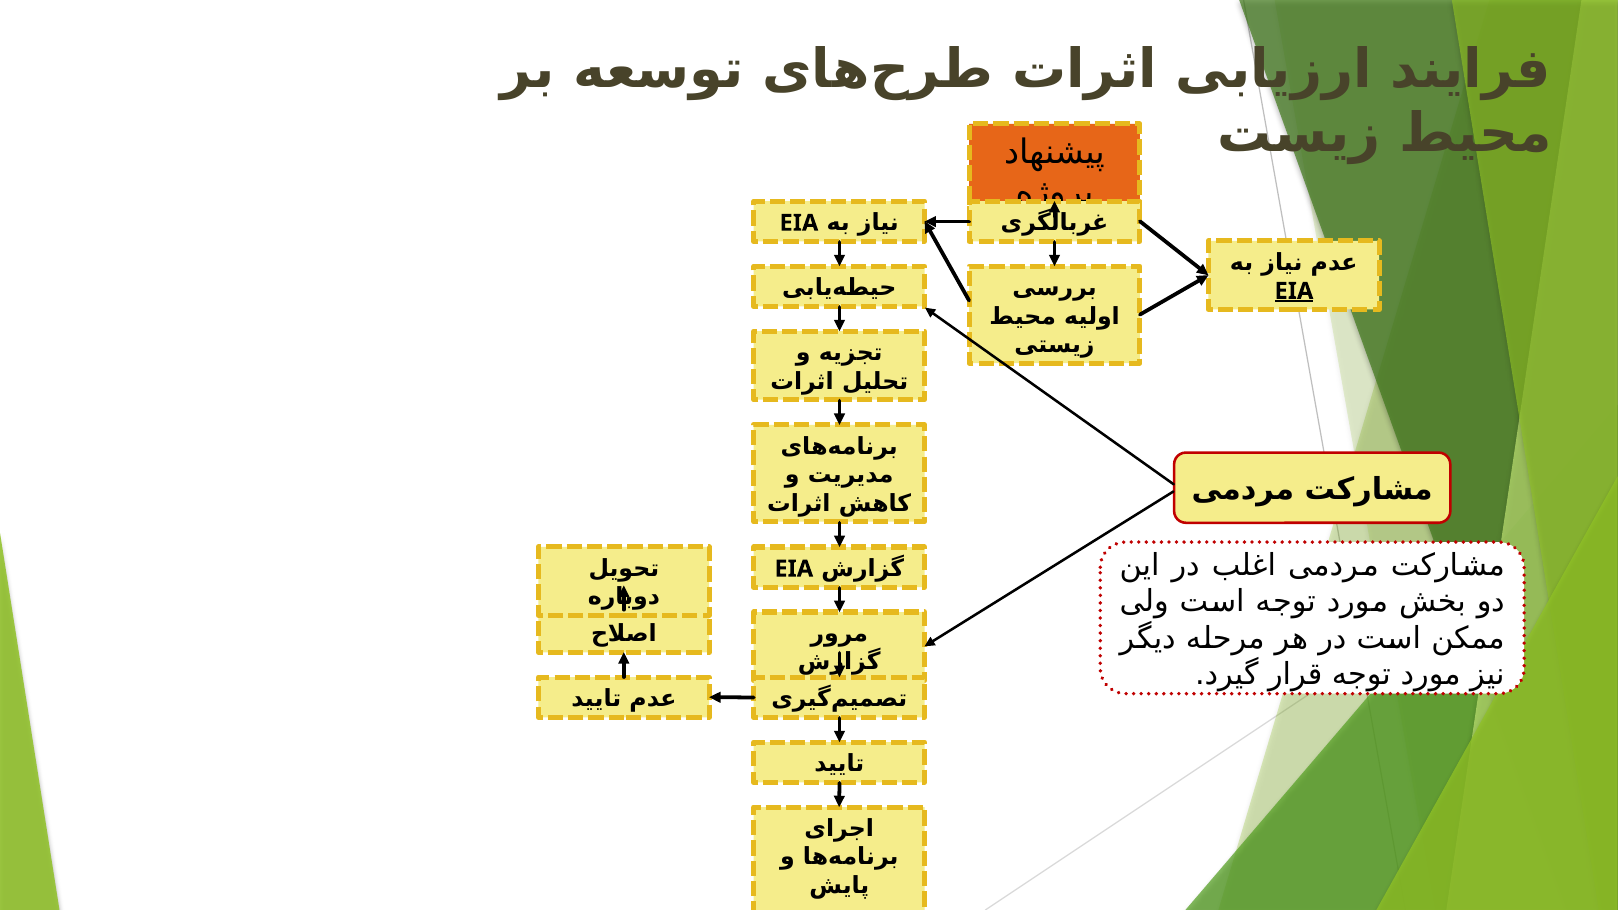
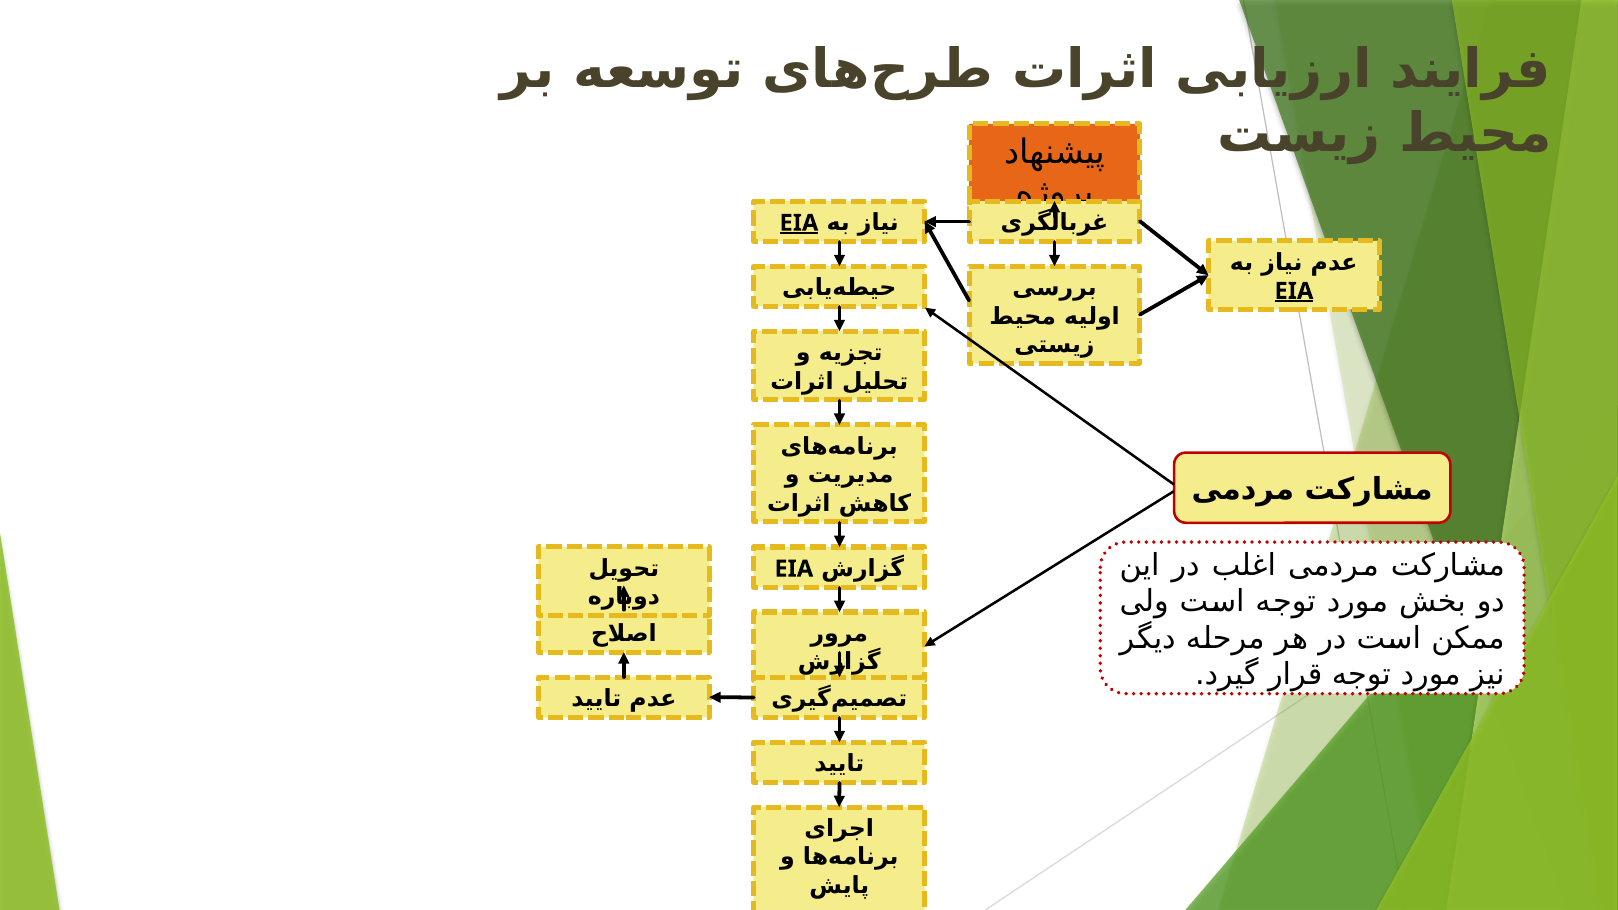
EIA at (799, 223) underline: none -> present
